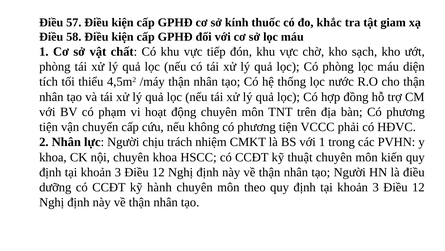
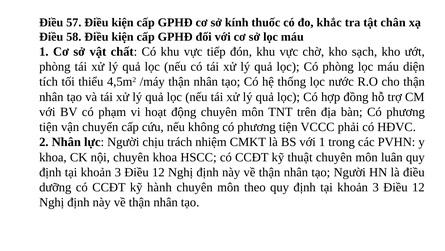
giam: giam -> chân
kiến: kiến -> luân
